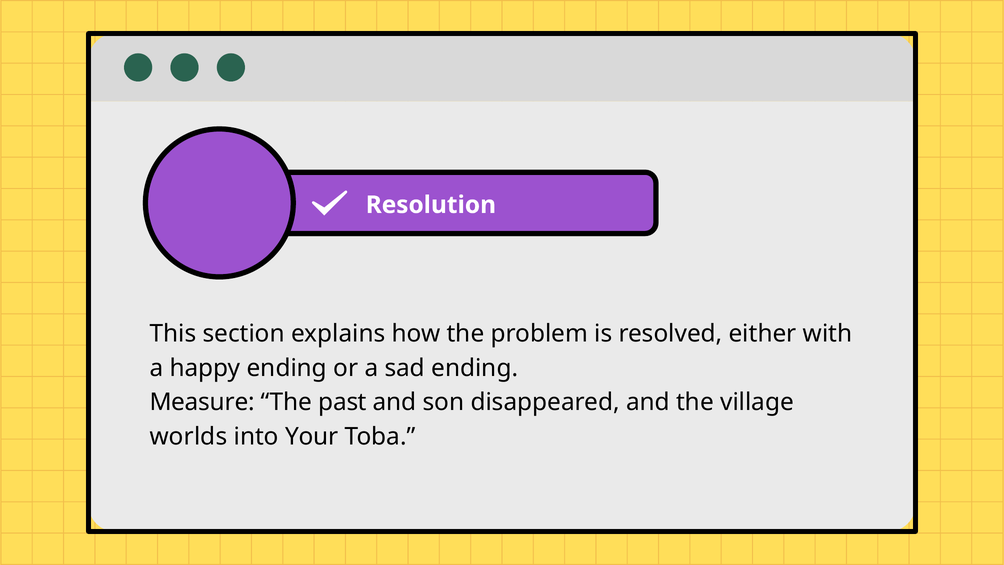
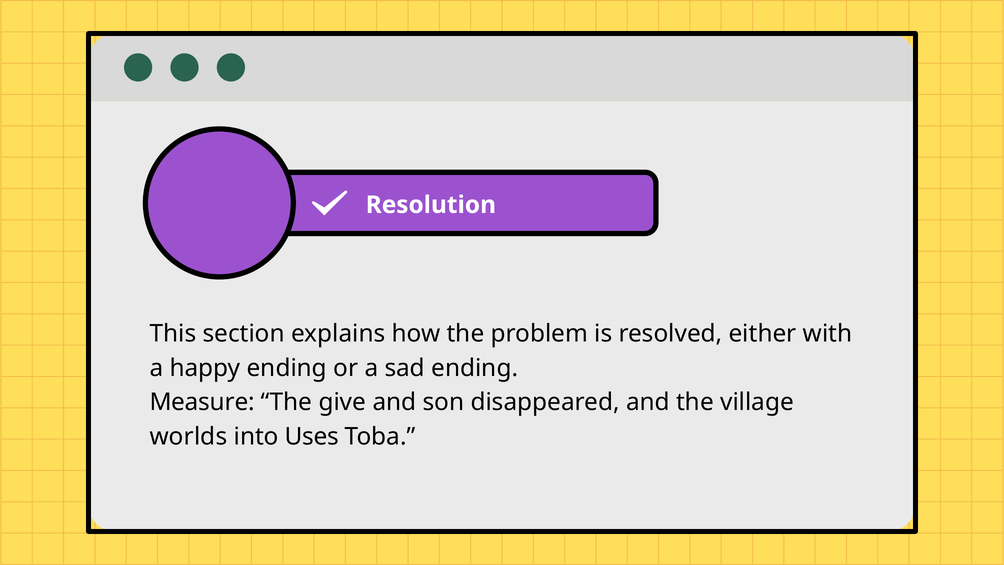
past: past -> give
Your: Your -> Uses
